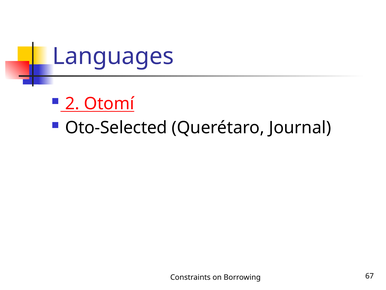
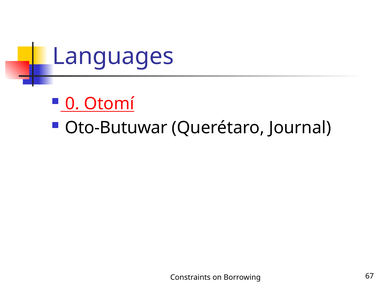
2: 2 -> 0
Oto-Selected: Oto-Selected -> Oto-Butuwar
